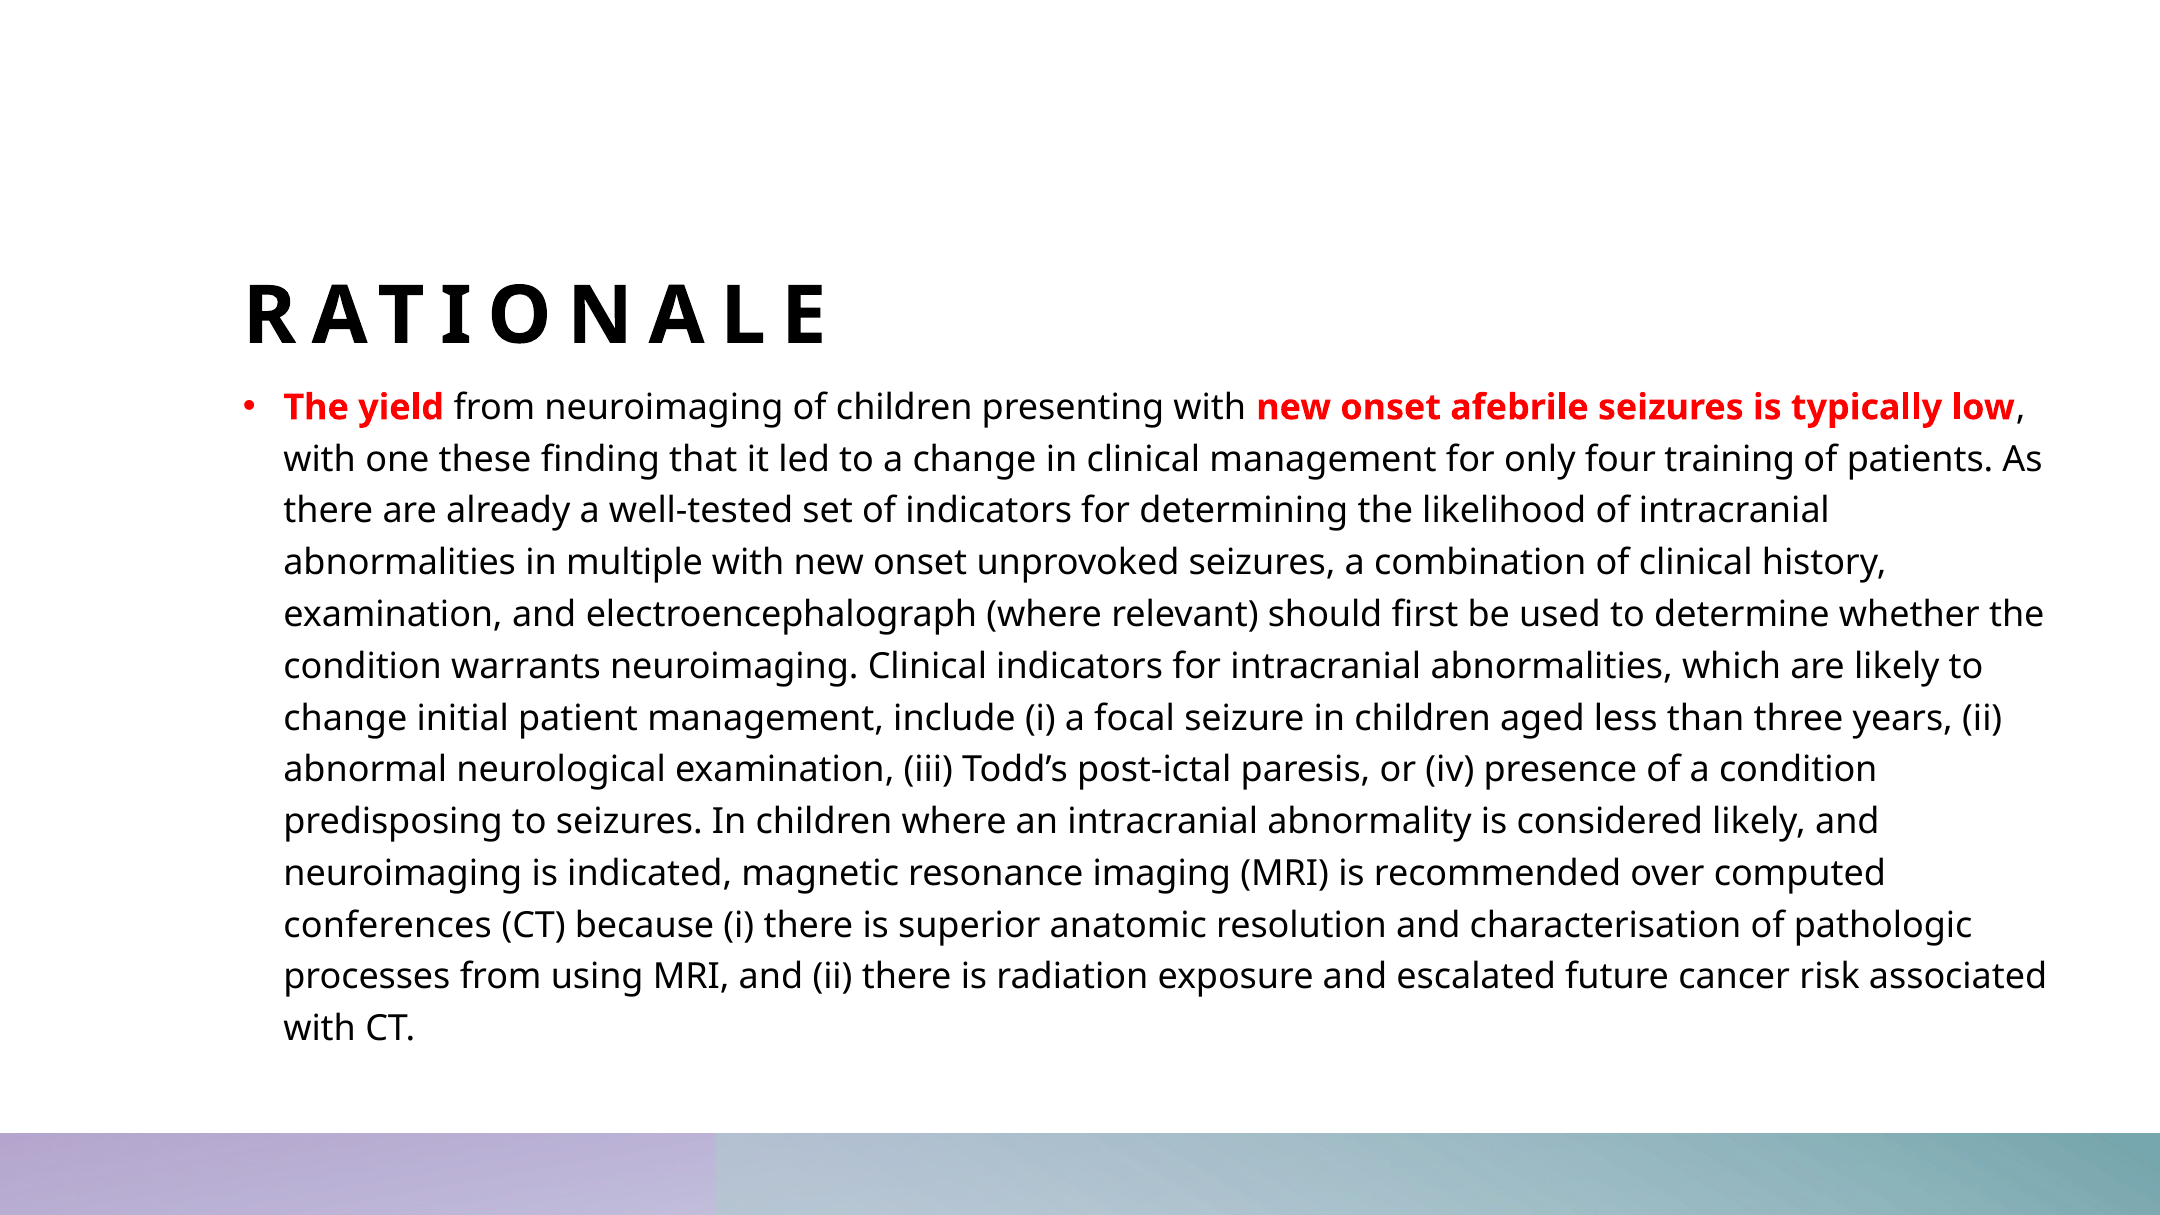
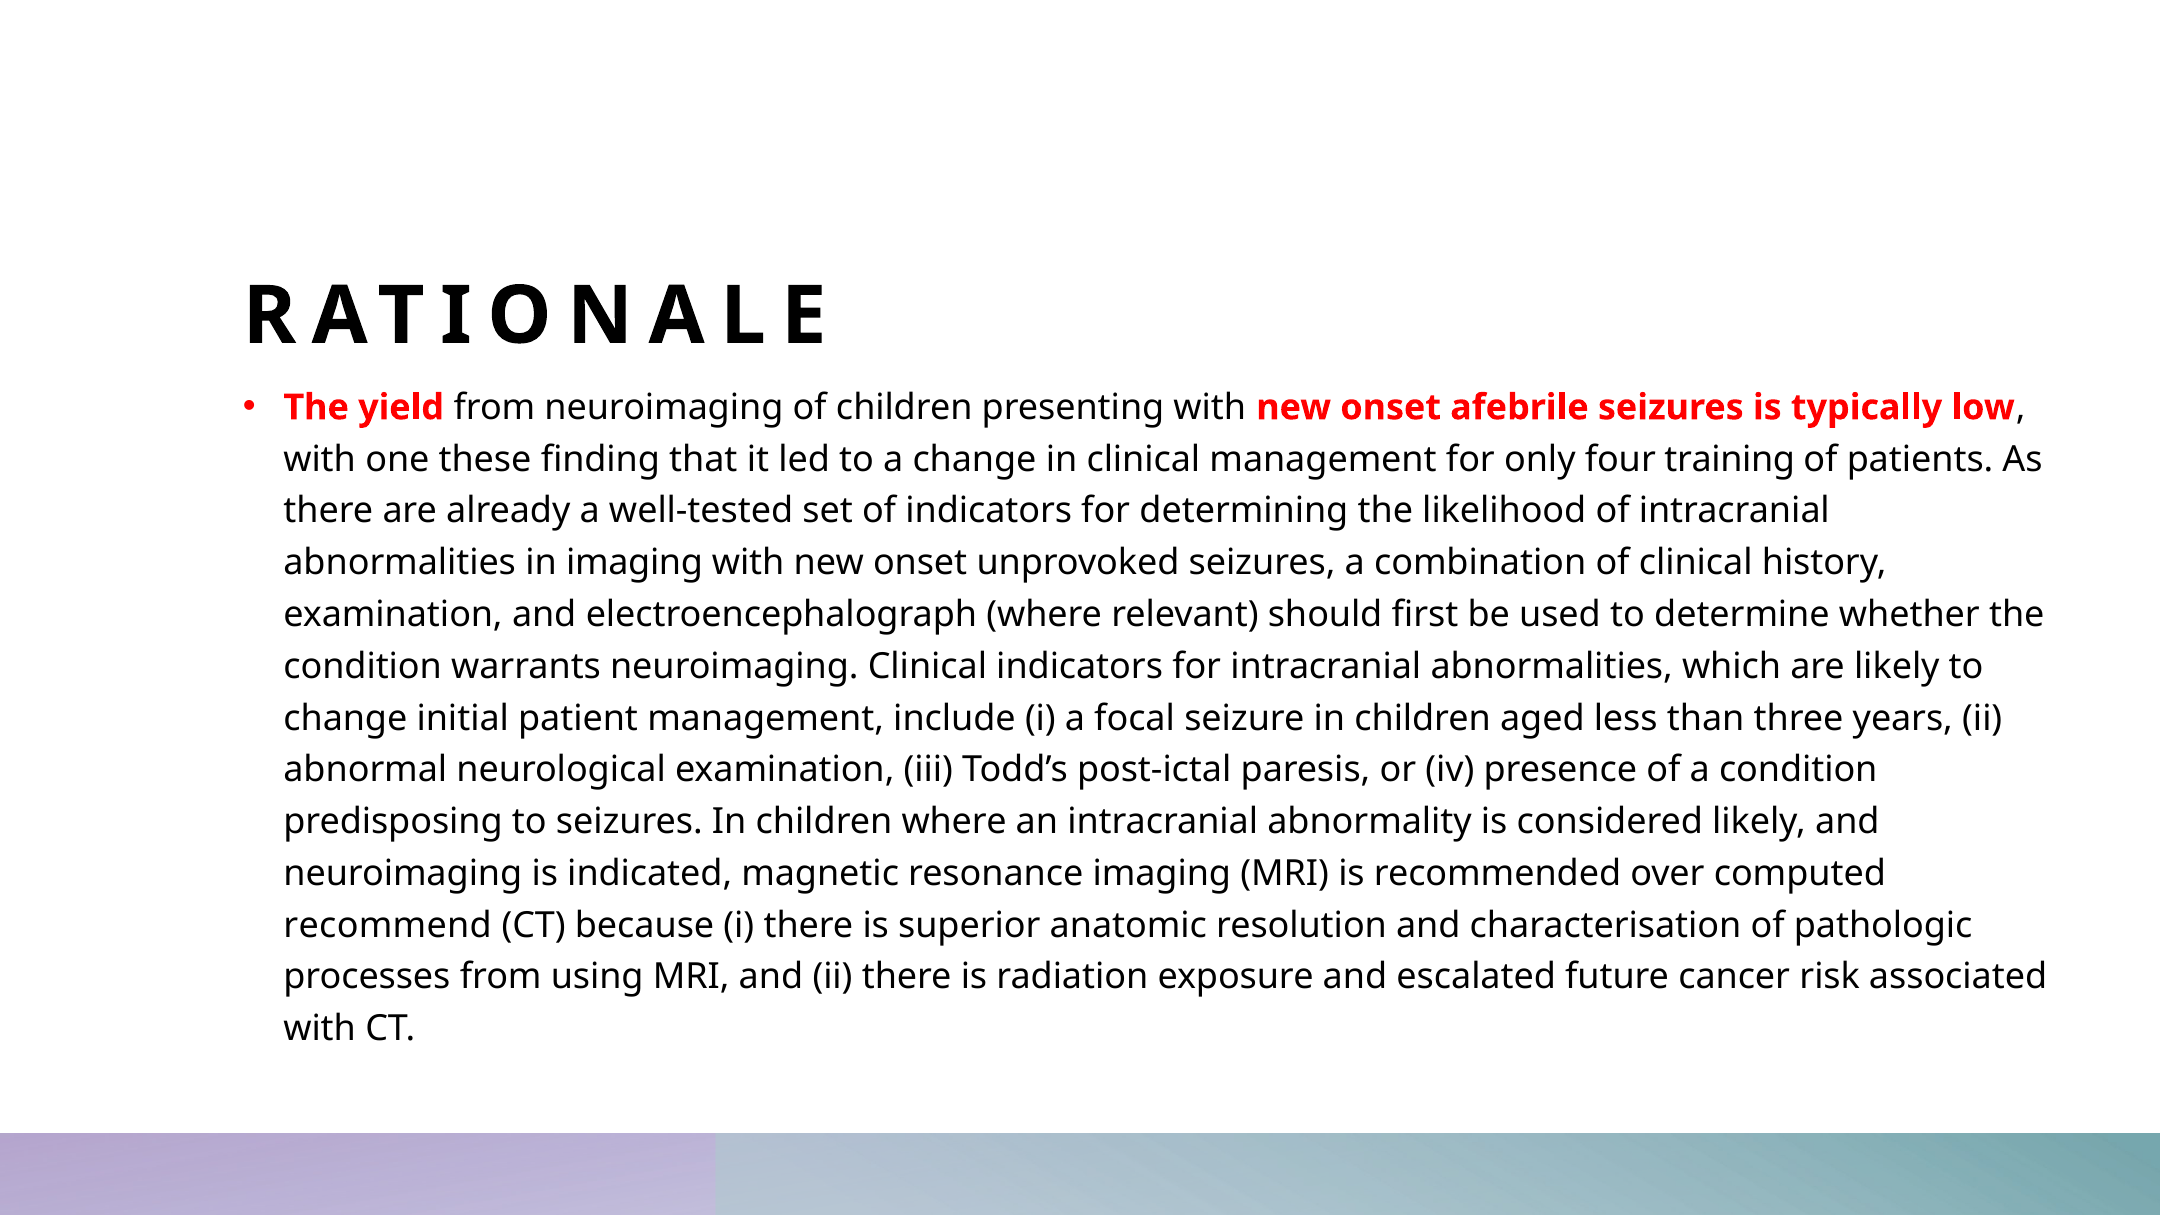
in multiple: multiple -> imaging
conferences: conferences -> recommend
